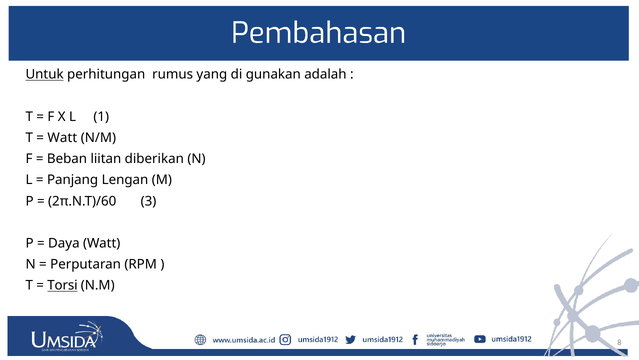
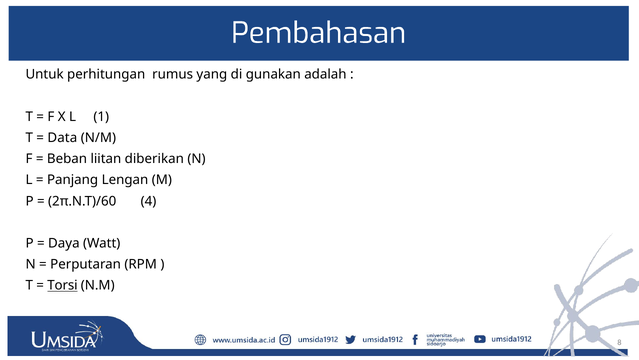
Untuk underline: present -> none
Watt at (62, 138): Watt -> Data
3: 3 -> 4
